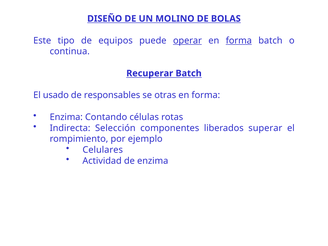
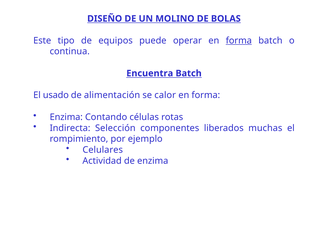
operar underline: present -> none
Recuperar: Recuperar -> Encuentra
responsables: responsables -> alimentación
otras: otras -> calor
superar: superar -> muchas
